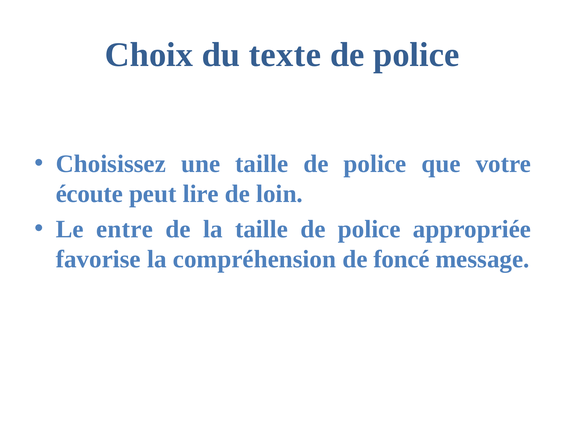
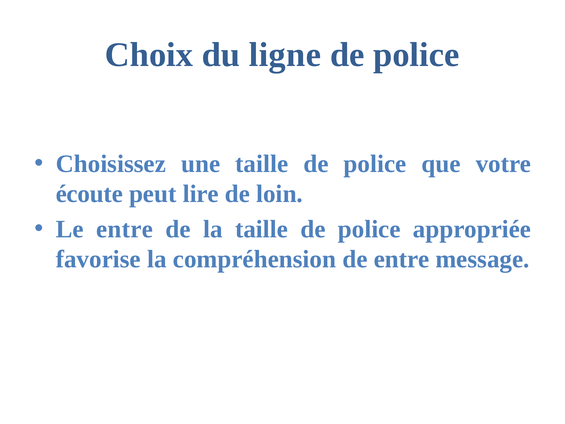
texte: texte -> ligne
de foncé: foncé -> entre
